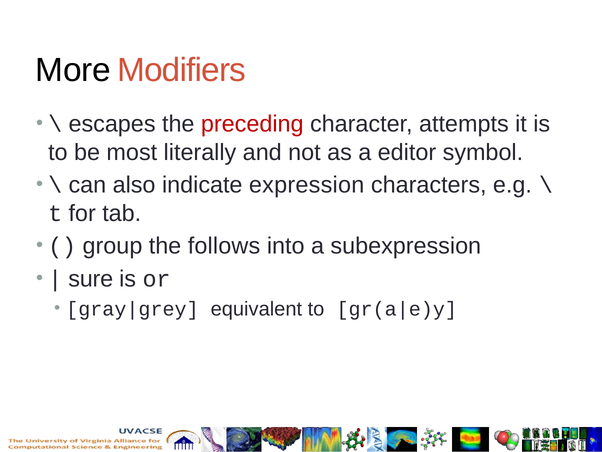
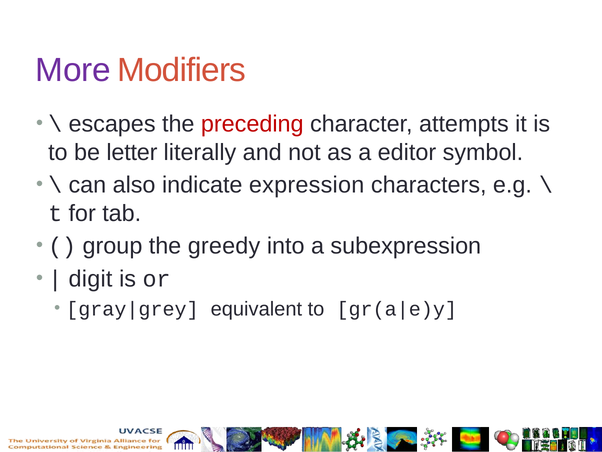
More colour: black -> purple
most: most -> letter
follows: follows -> greedy
sure: sure -> digit
